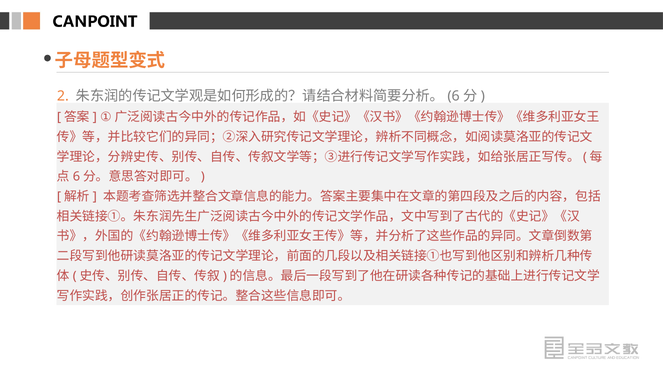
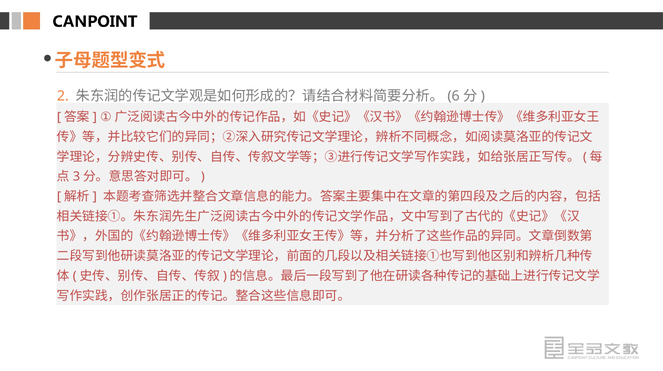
6 at (76, 177): 6 -> 3
